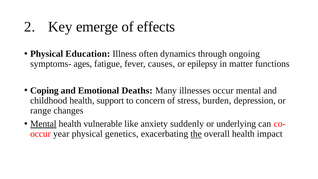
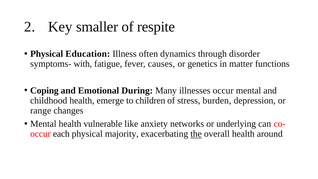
emerge: emerge -> smaller
effects: effects -> respite
ongoing: ongoing -> disorder
ages: ages -> with
epilepsy: epilepsy -> genetics
Deaths: Deaths -> During
support: support -> emerge
concern: concern -> children
Mental at (43, 124) underline: present -> none
suddenly: suddenly -> networks
year: year -> each
genetics: genetics -> majority
impact: impact -> around
